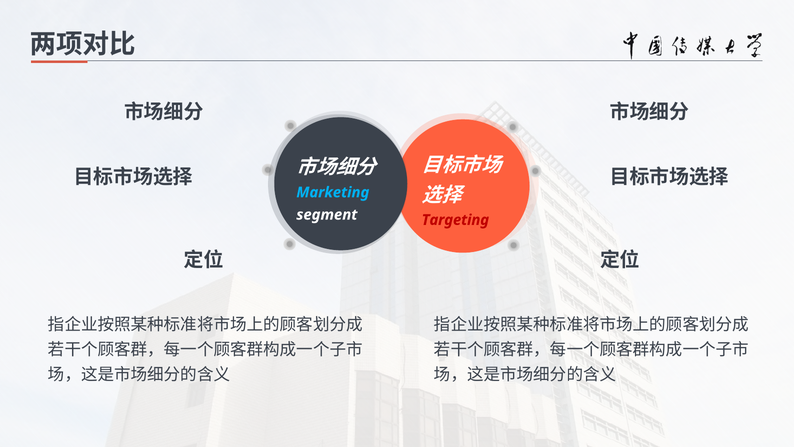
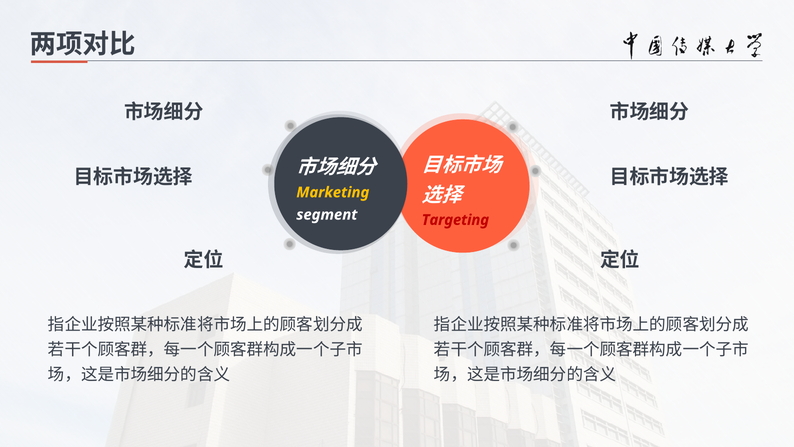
Marketing colour: light blue -> yellow
